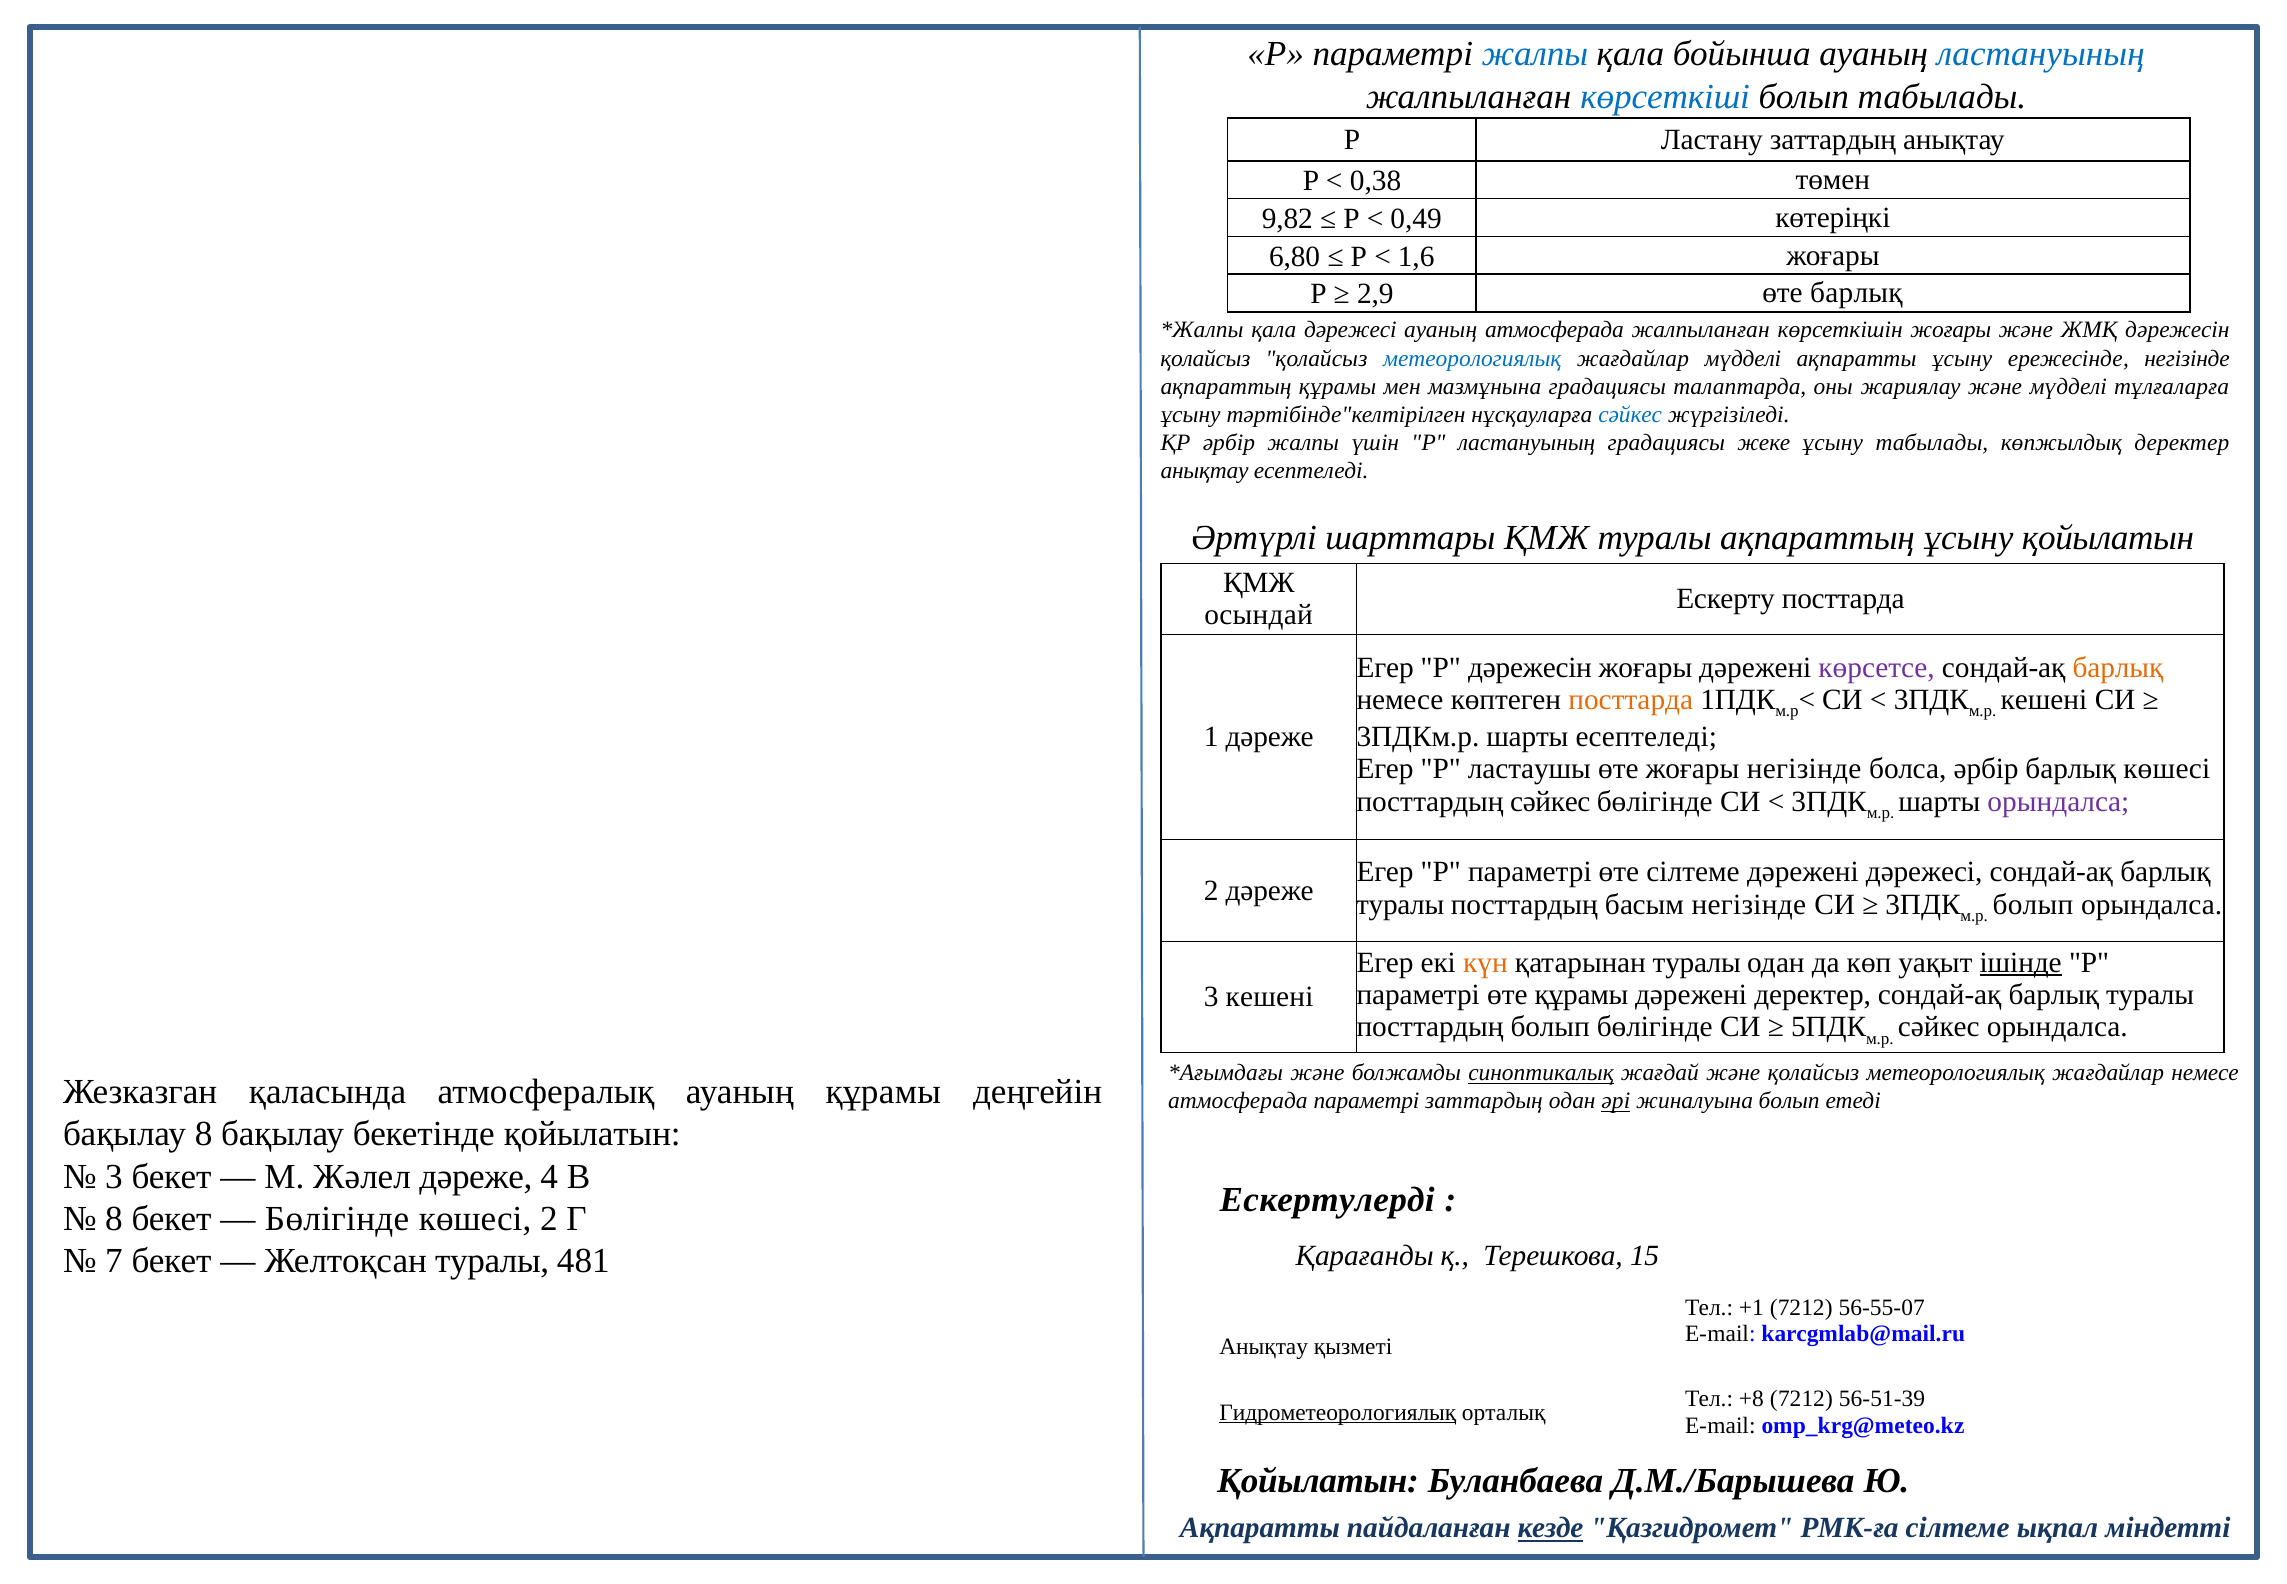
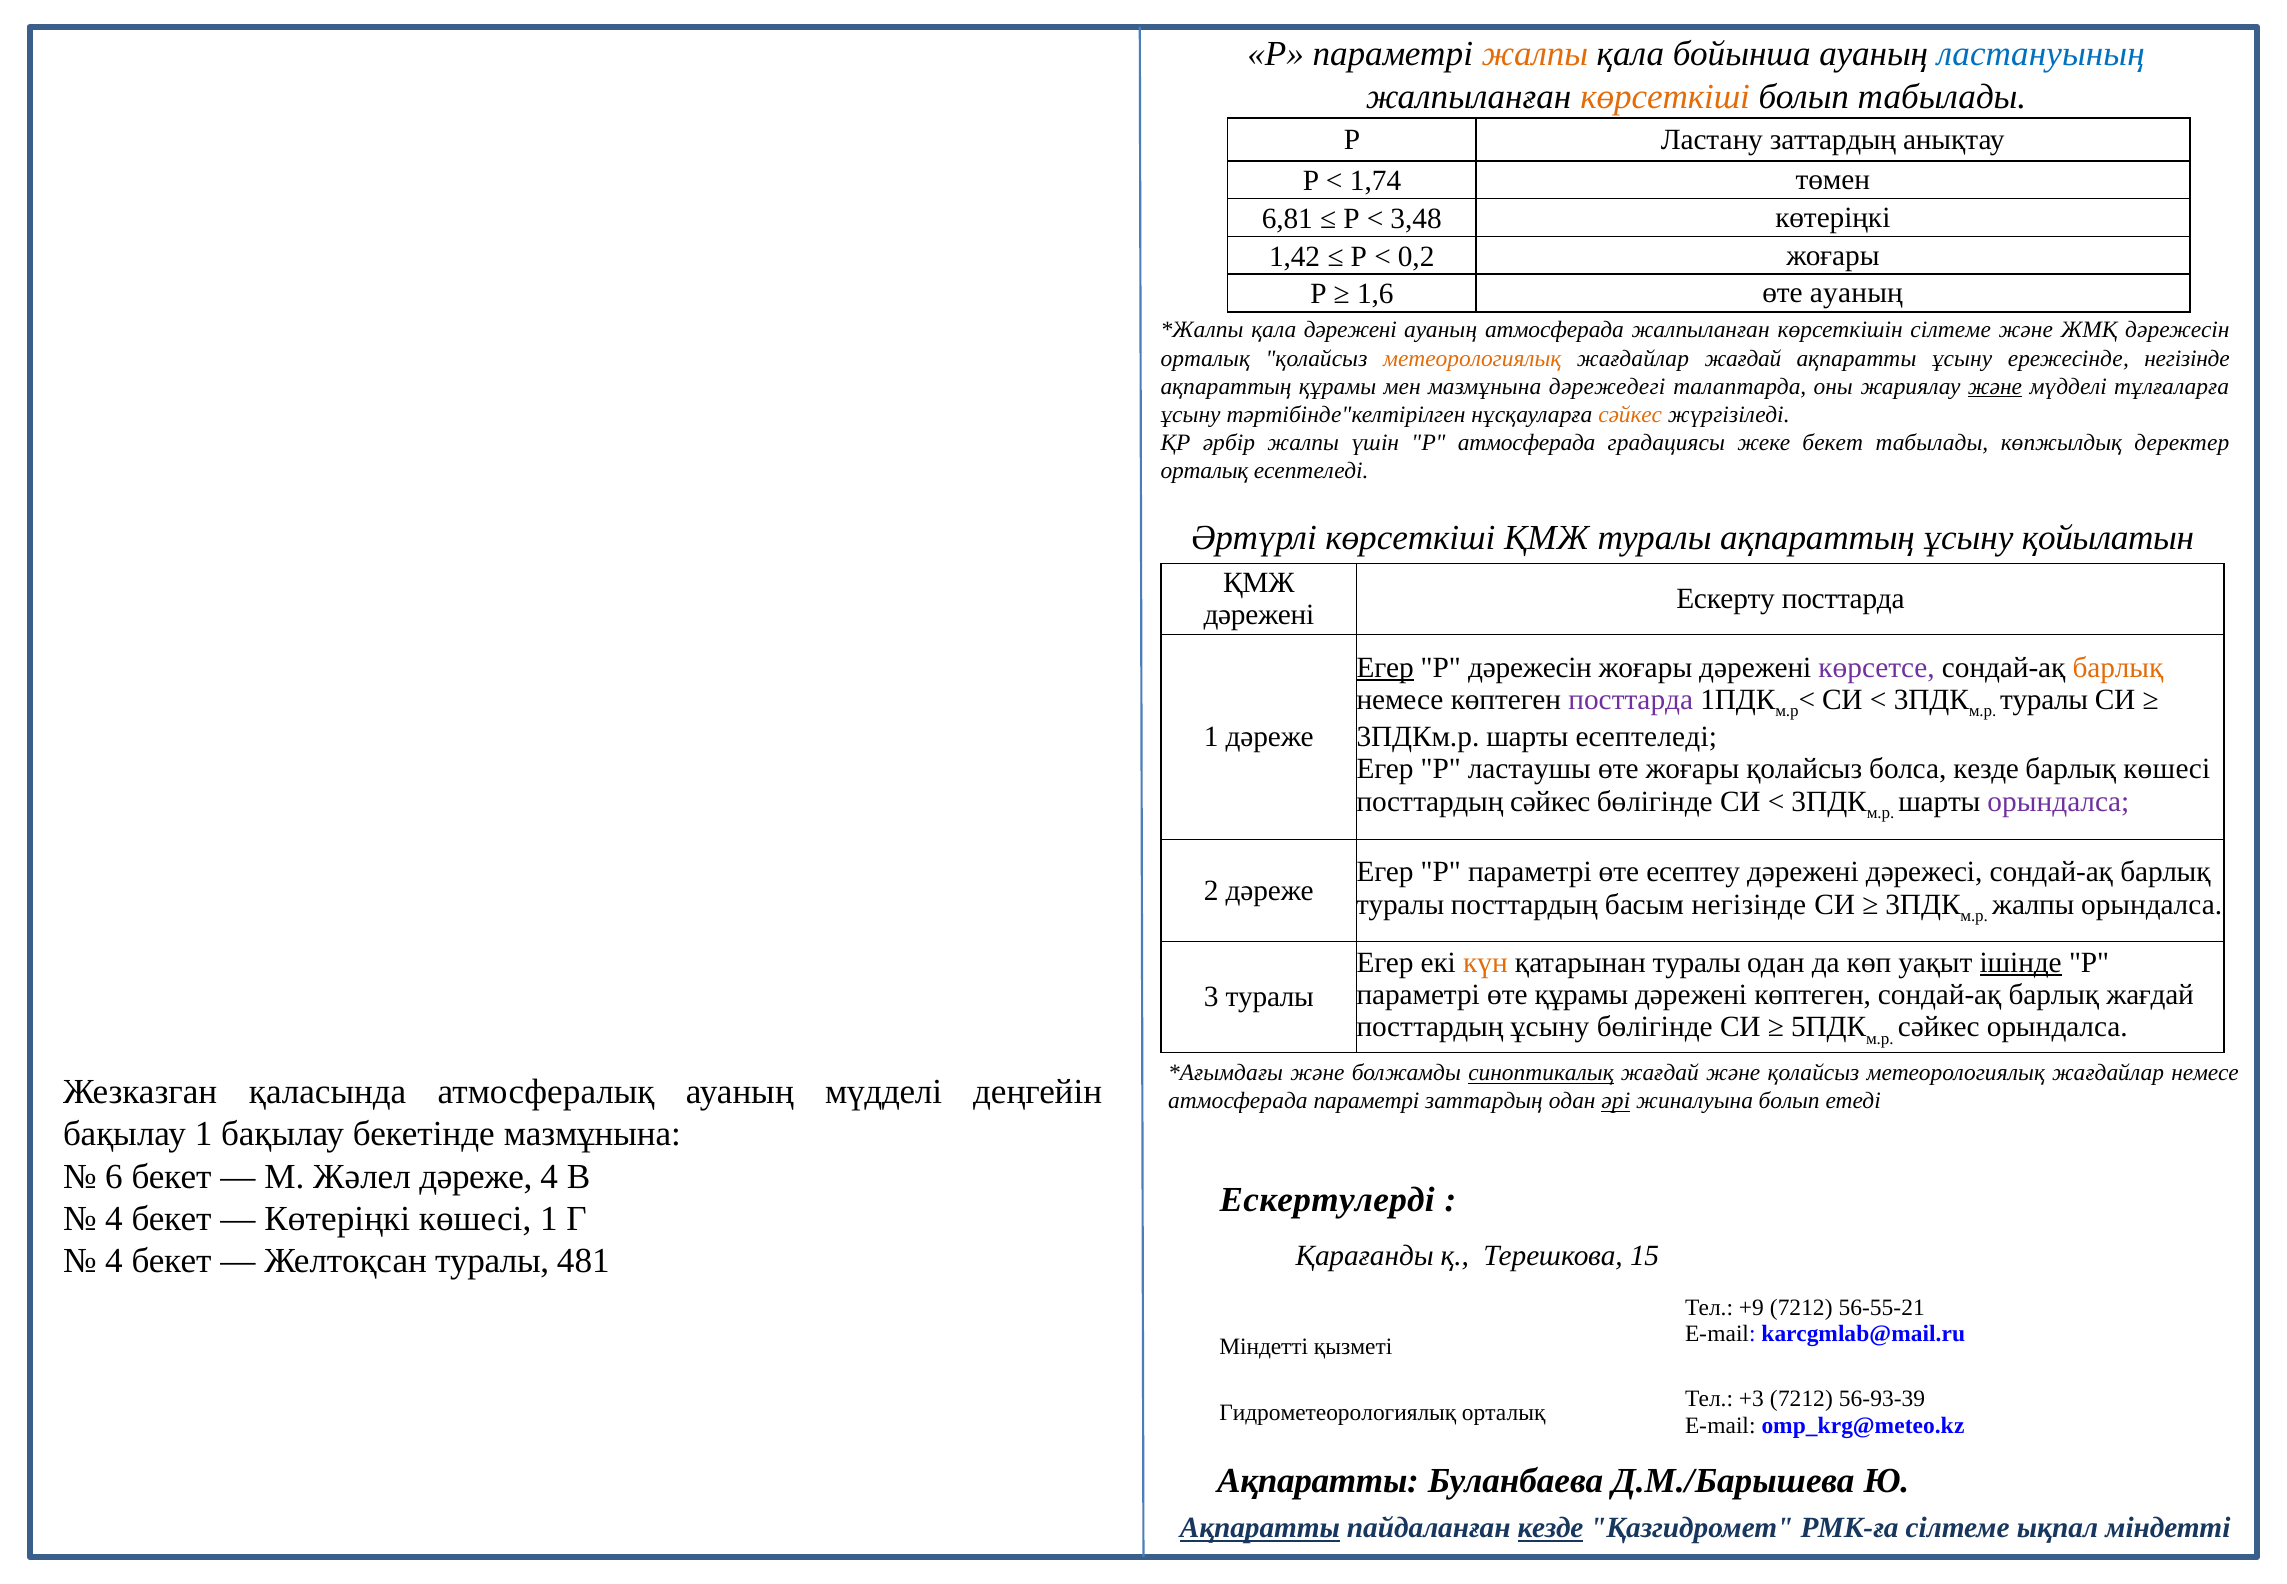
жалпы at (1535, 54) colour: blue -> orange
көрсеткіші at (1665, 96) colour: blue -> orange
0,38: 0,38 -> 1,74
9,82: 9,82 -> 6,81
0,49: 0,49 -> 3,48
6,80: 6,80 -> 1,42
1,6: 1,6 -> 0,2
2,9: 2,9 -> 1,6
өте барлық: барлық -> ауаның
қала дәрежесі: дәрежесі -> дәрежені
көрсеткішін жоғары: жоғары -> сілтеме
қолайсыз at (1205, 358): қолайсыз -> орталық
метеорологиялық at (1472, 358) colour: blue -> orange
жағдайлар мүдделі: мүдделі -> жағдай
мазмұнына градациясы: градациясы -> дәрежедегі
және at (1995, 386) underline: none -> present
сәйкес at (1630, 414) colour: blue -> orange
Р ластануының: ластануының -> атмосферада
жеке ұсыну: ұсыну -> бекет
анықтау at (1204, 470): анықтау -> орталық
Әртүрлі шарттары: шарттары -> көрсеткіші
осындай at (1259, 615): осындай -> дәрежені
Егер at (1385, 667) underline: none -> present
посттарда at (1631, 700) colour: orange -> purple
кешені at (2044, 700): кешені -> туралы
жоғары негізінде: негізінде -> қолайсыз
болса әрбір: әрбір -> кезде
өте сілтеме: сілтеме -> есептеу
болып at (2033, 904): болып -> жалпы
дәрежені деректер: деректер -> көптеген
туралы at (2150, 994): туралы -> жағдай
3 кешені: кешені -> туралы
посттардың болып: болып -> ұсыну
ауаның құрамы: құрамы -> мүдделі
бақылау 8: 8 -> 1
бекетінде қойылатын: қойылатын -> мазмұнына
3 at (114, 1176): 3 -> 6
8 at (114, 1218): 8 -> 4
Бөлігінде at (337, 1218): Бөлігінде -> Көтеріңкі
көшесі 2: 2 -> 1
7 at (114, 1260): 7 -> 4
+1: +1 -> +9
56-55-07: 56-55-07 -> 56-55-21
Анықтау at (1264, 1346): Анықтау -> Міндетті
+8: +8 -> +3
56-51-39: 56-51-39 -> 56-93-39
Гидрометеорологиялық underline: present -> none
Қойылатын at (1318, 1480): Қойылатын -> Ақпаратты
Ақпаратты at (1260, 1527) underline: none -> present
